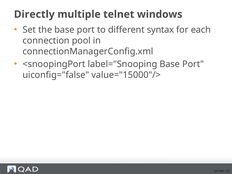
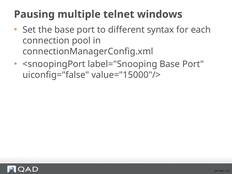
Directly: Directly -> Pausing
